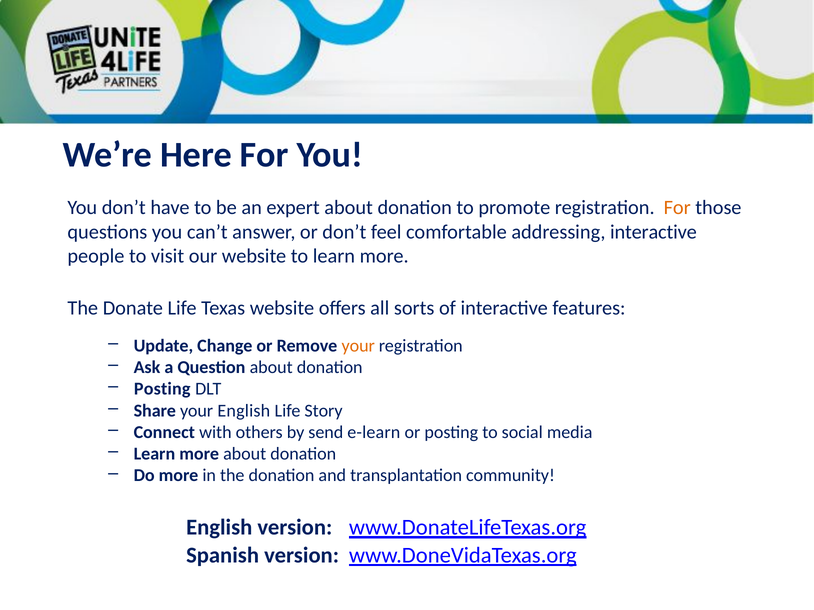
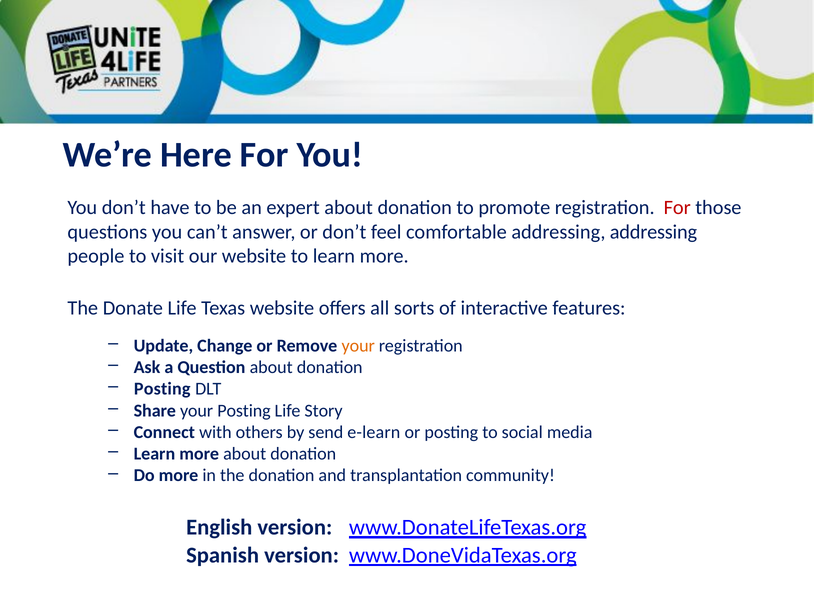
For at (677, 208) colour: orange -> red
addressing interactive: interactive -> addressing
your English: English -> Posting
